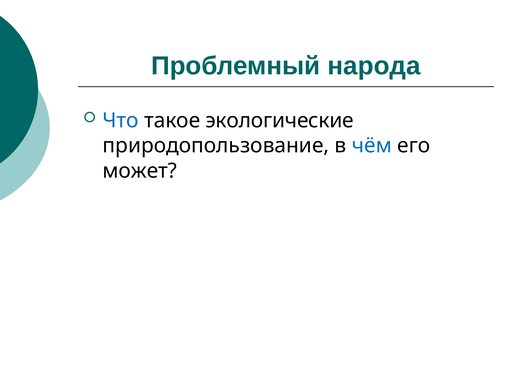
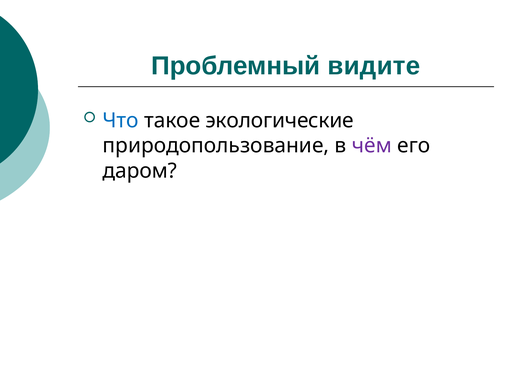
народа: народа -> видите
чём colour: blue -> purple
может: может -> даром
